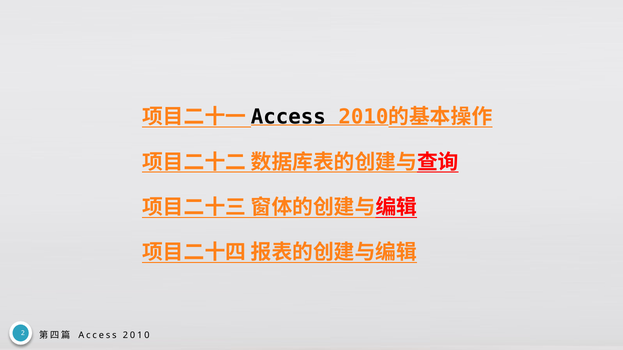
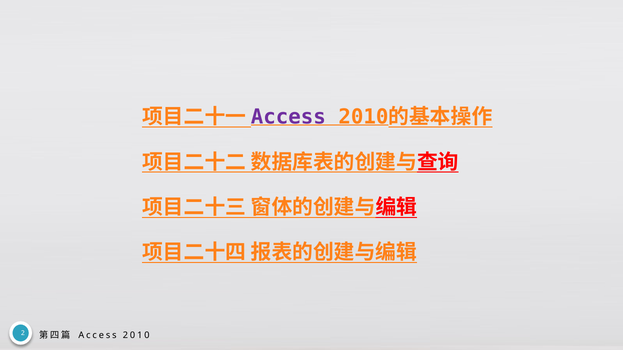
Access at (288, 117) colour: black -> purple
